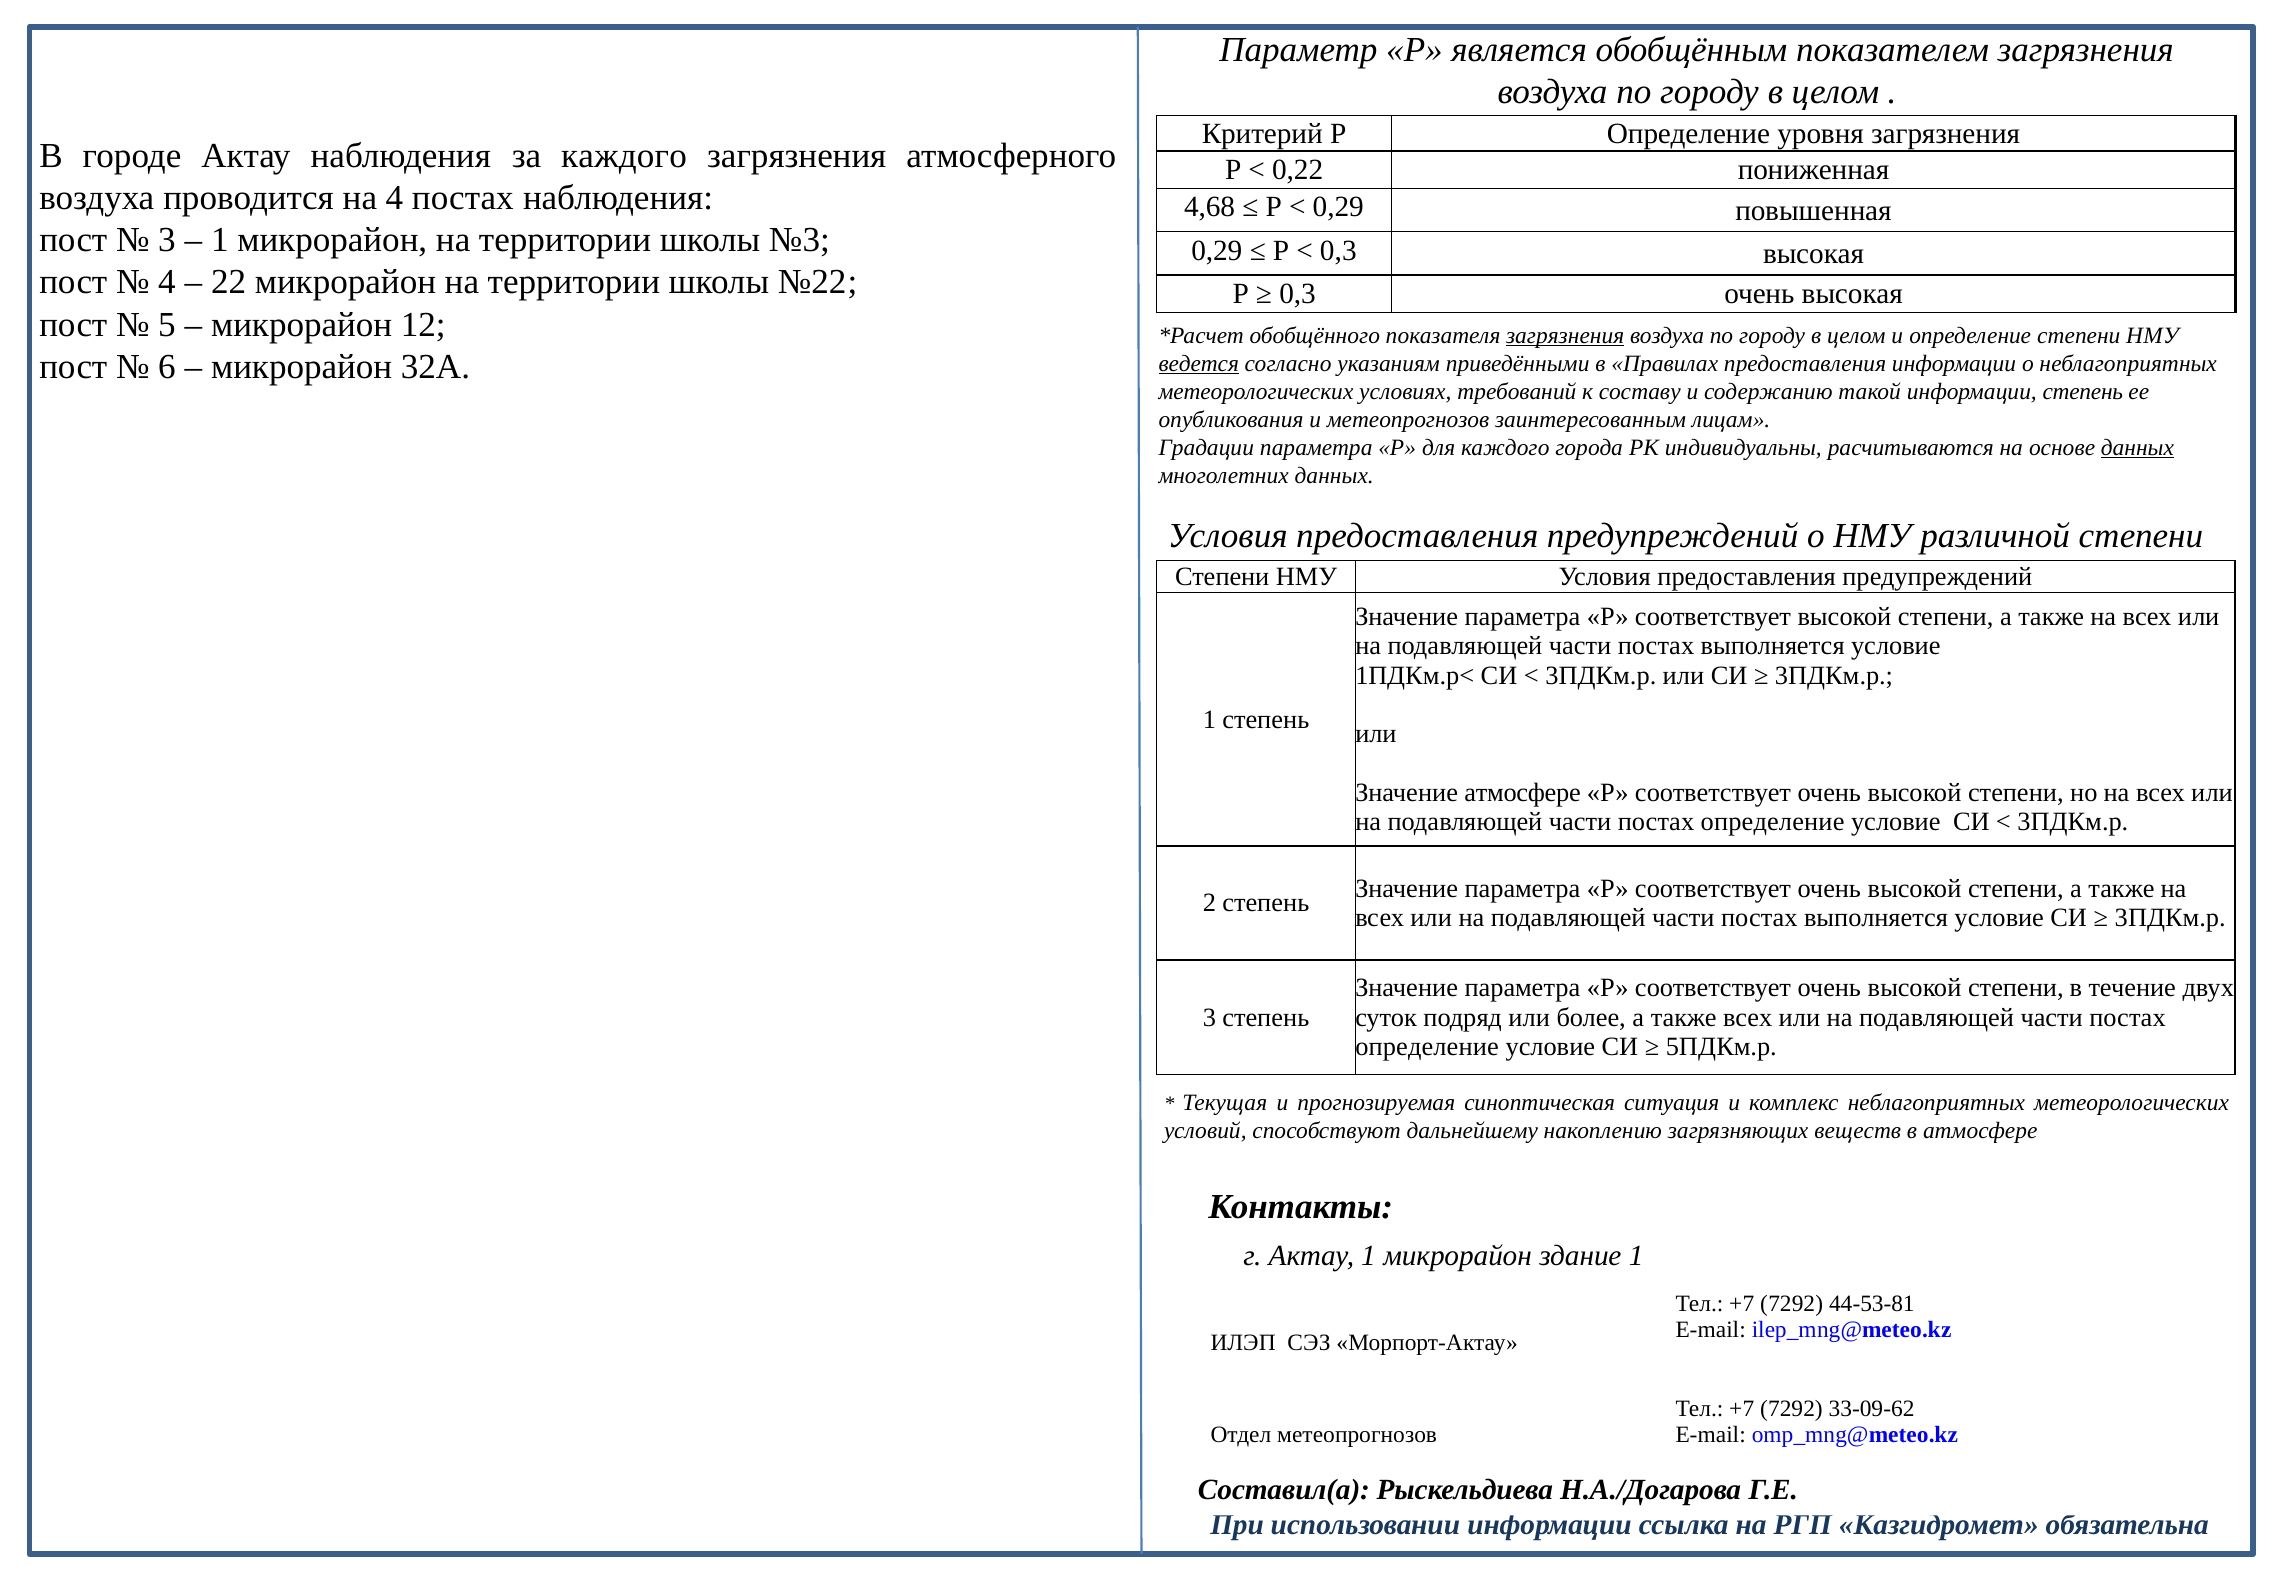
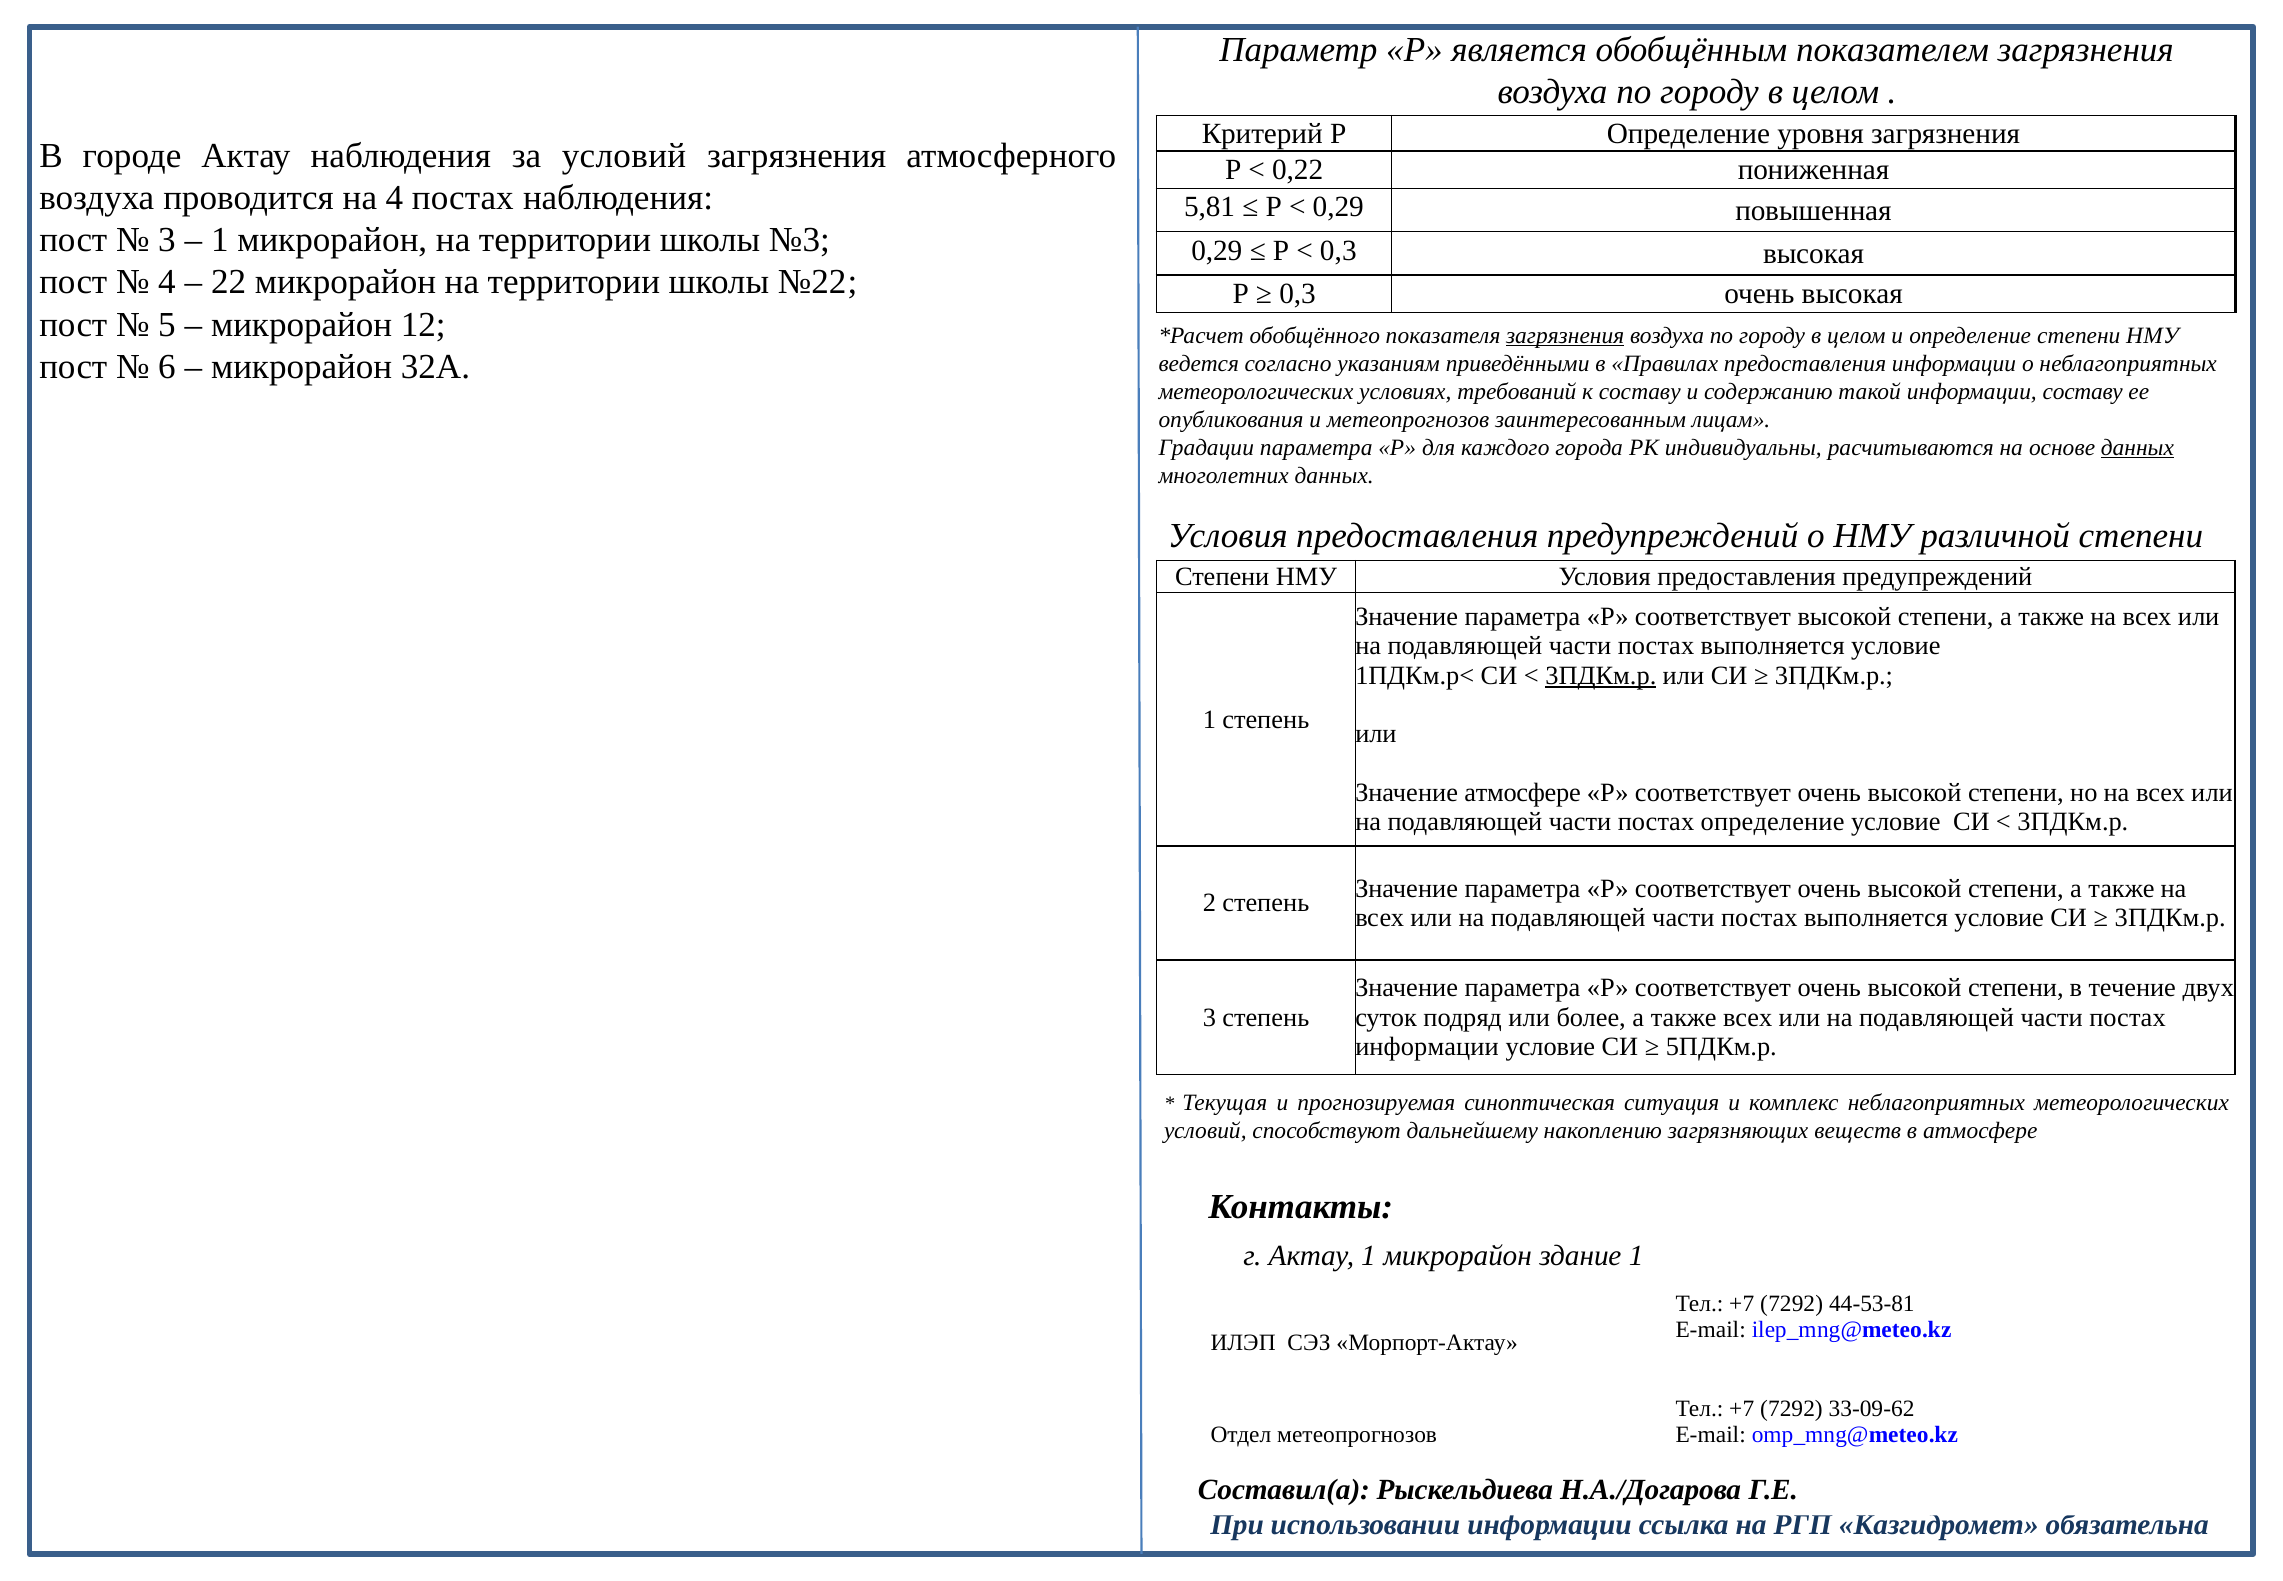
за каждого: каждого -> условий
4,68: 4,68 -> 5,81
ведется underline: present -> none
информации степень: степень -> составу
3ПДКм.р at (1601, 675) underline: none -> present
определение at (1427, 1046): определение -> информации
